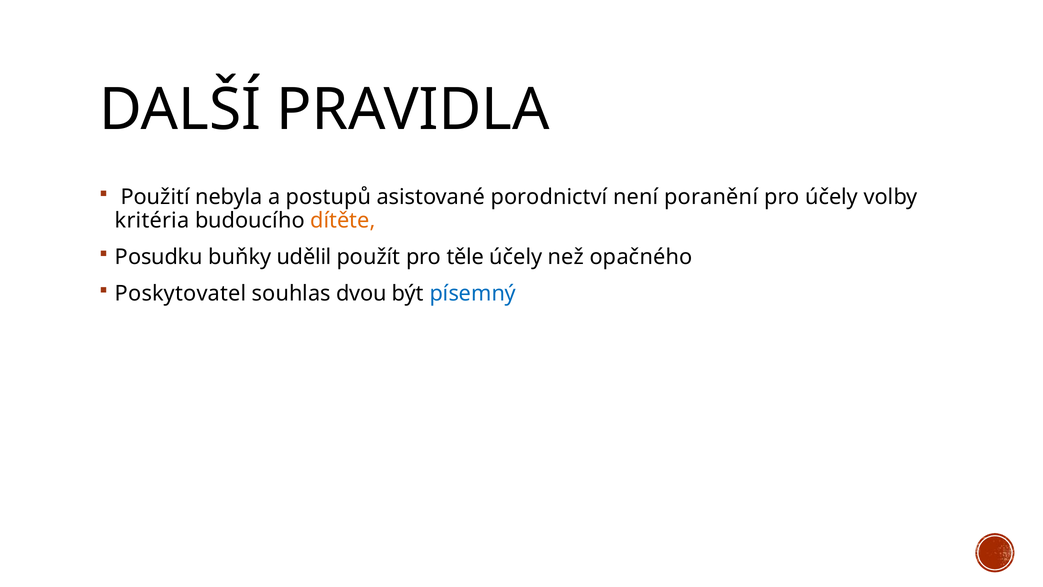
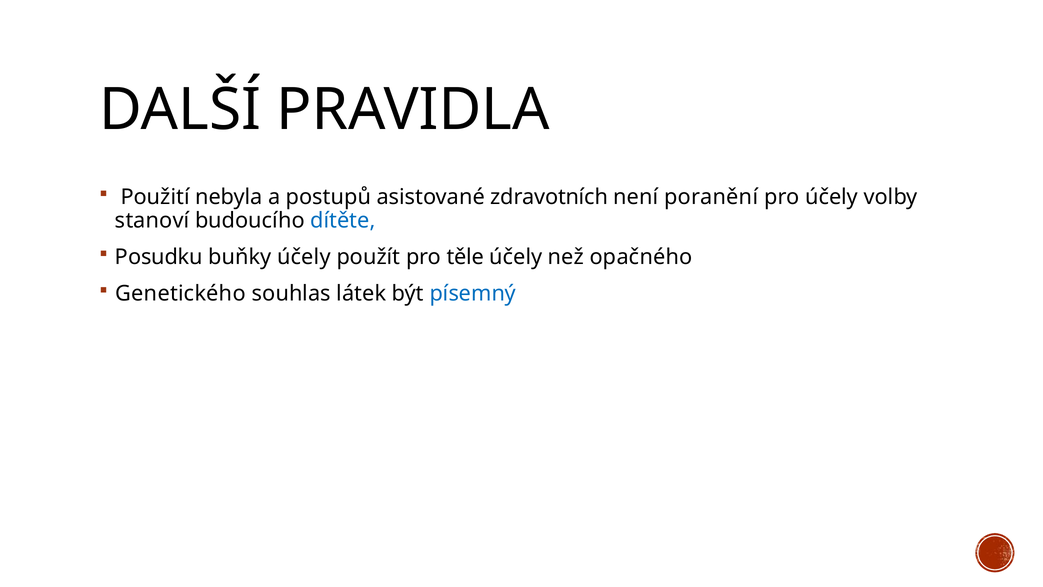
porodnictví: porodnictví -> zdravotních
kritéria: kritéria -> stanoví
dítěte colour: orange -> blue
buňky udělil: udělil -> účely
Poskytovatel: Poskytovatel -> Genetického
dvou: dvou -> látek
